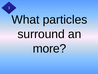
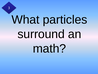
more: more -> math
